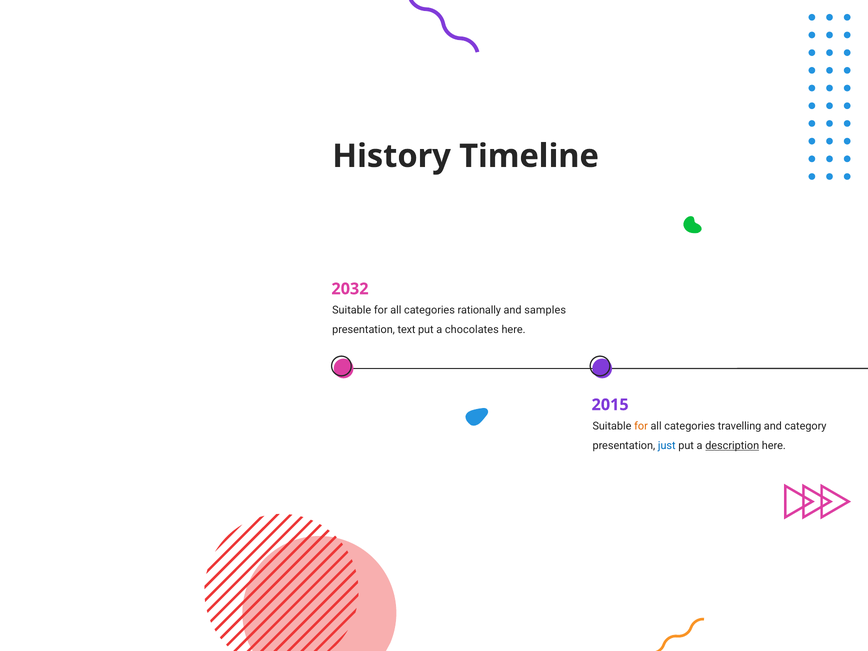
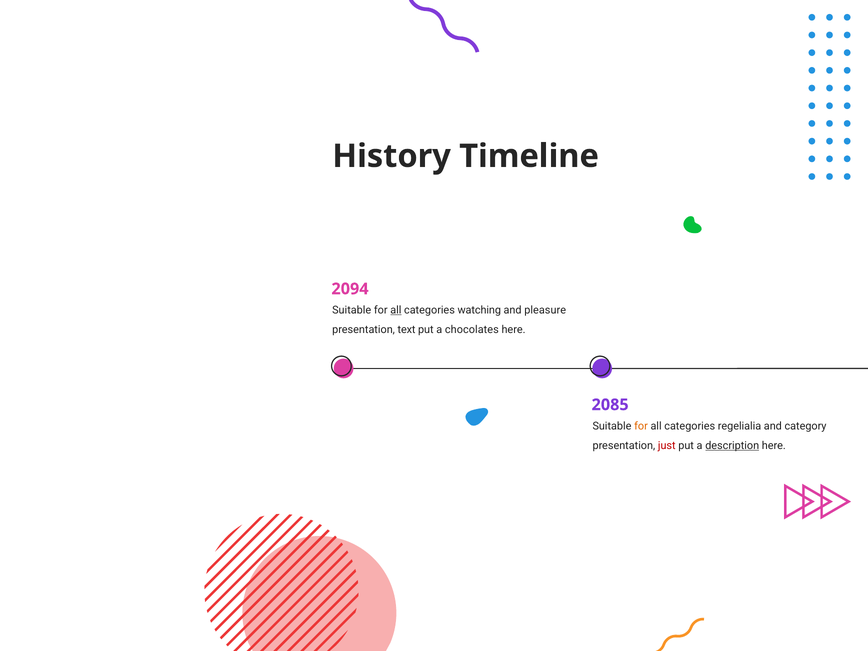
2032: 2032 -> 2094
all at (396, 310) underline: none -> present
rationally: rationally -> watching
samples: samples -> pleasure
2015: 2015 -> 2085
travelling: travelling -> regelialia
just colour: blue -> red
